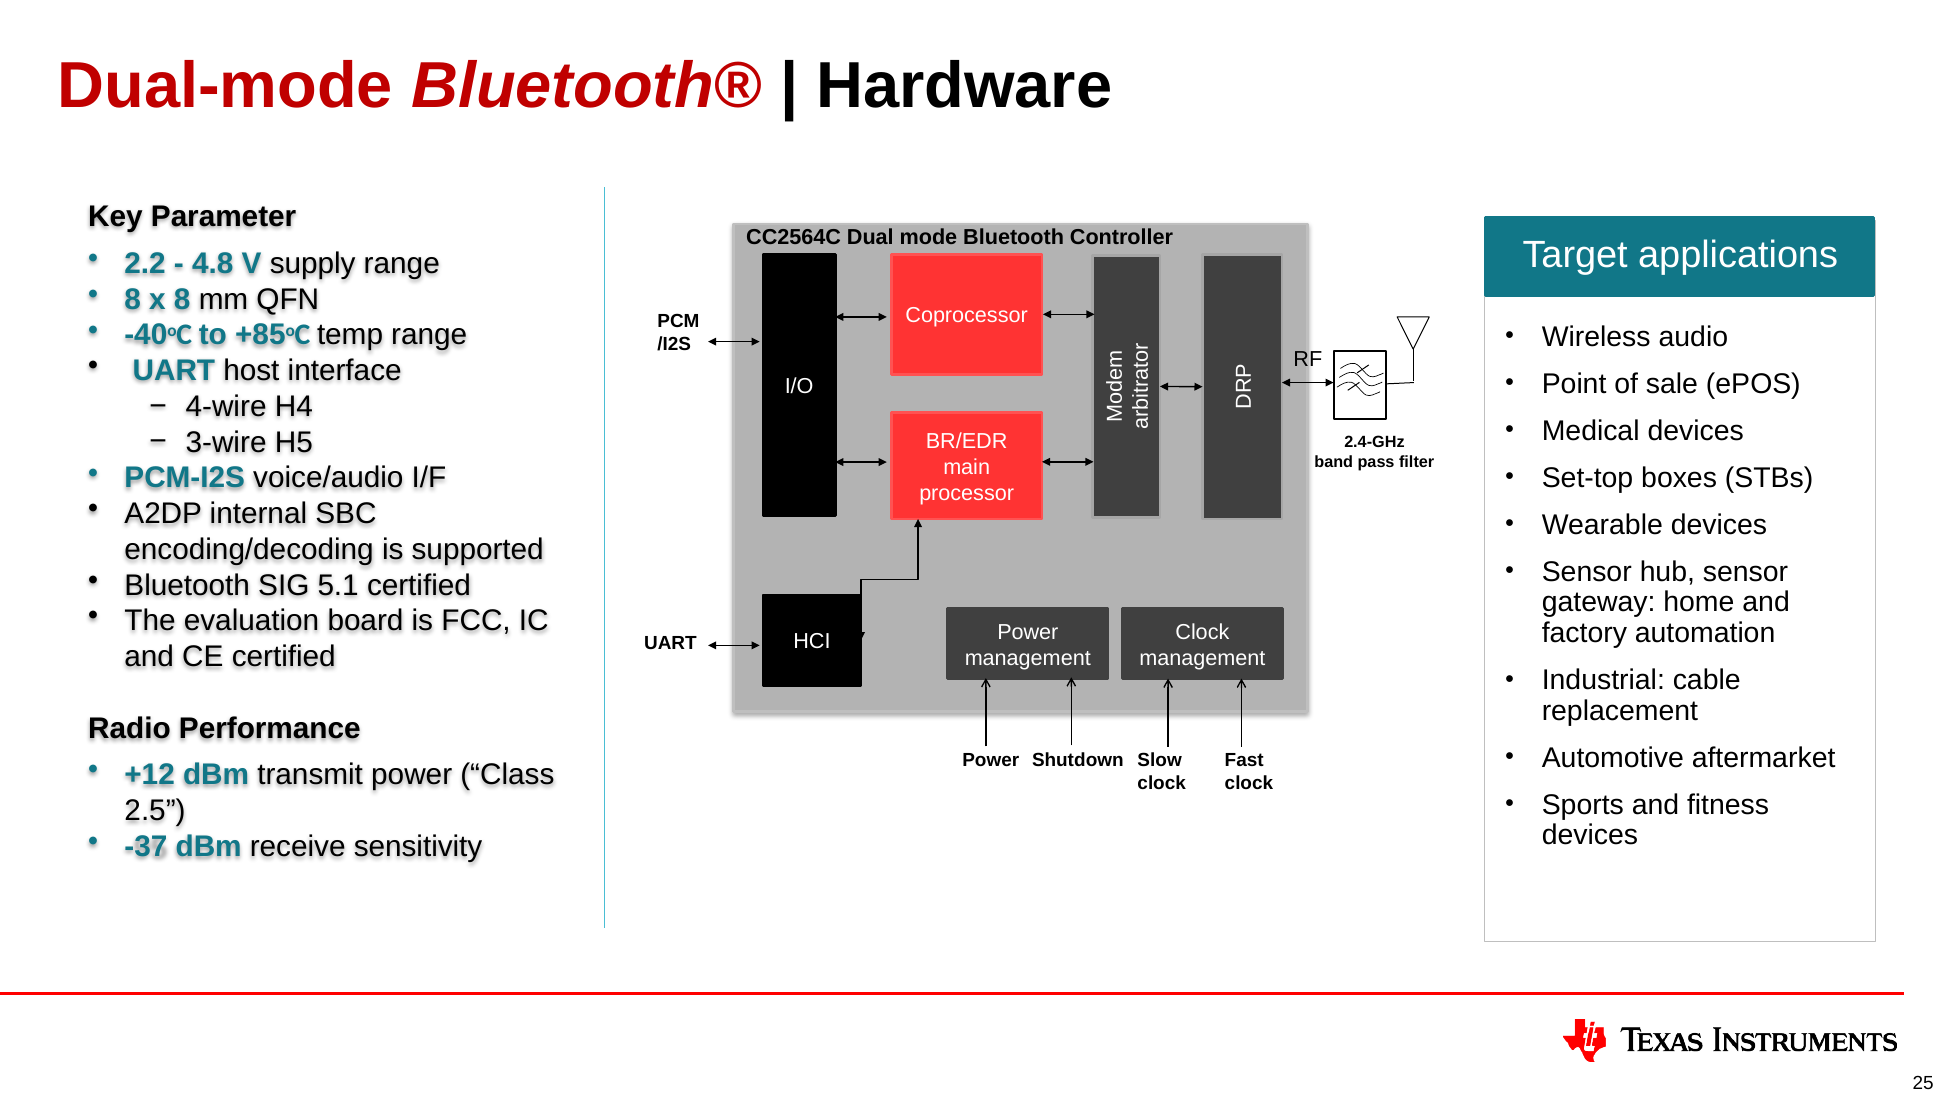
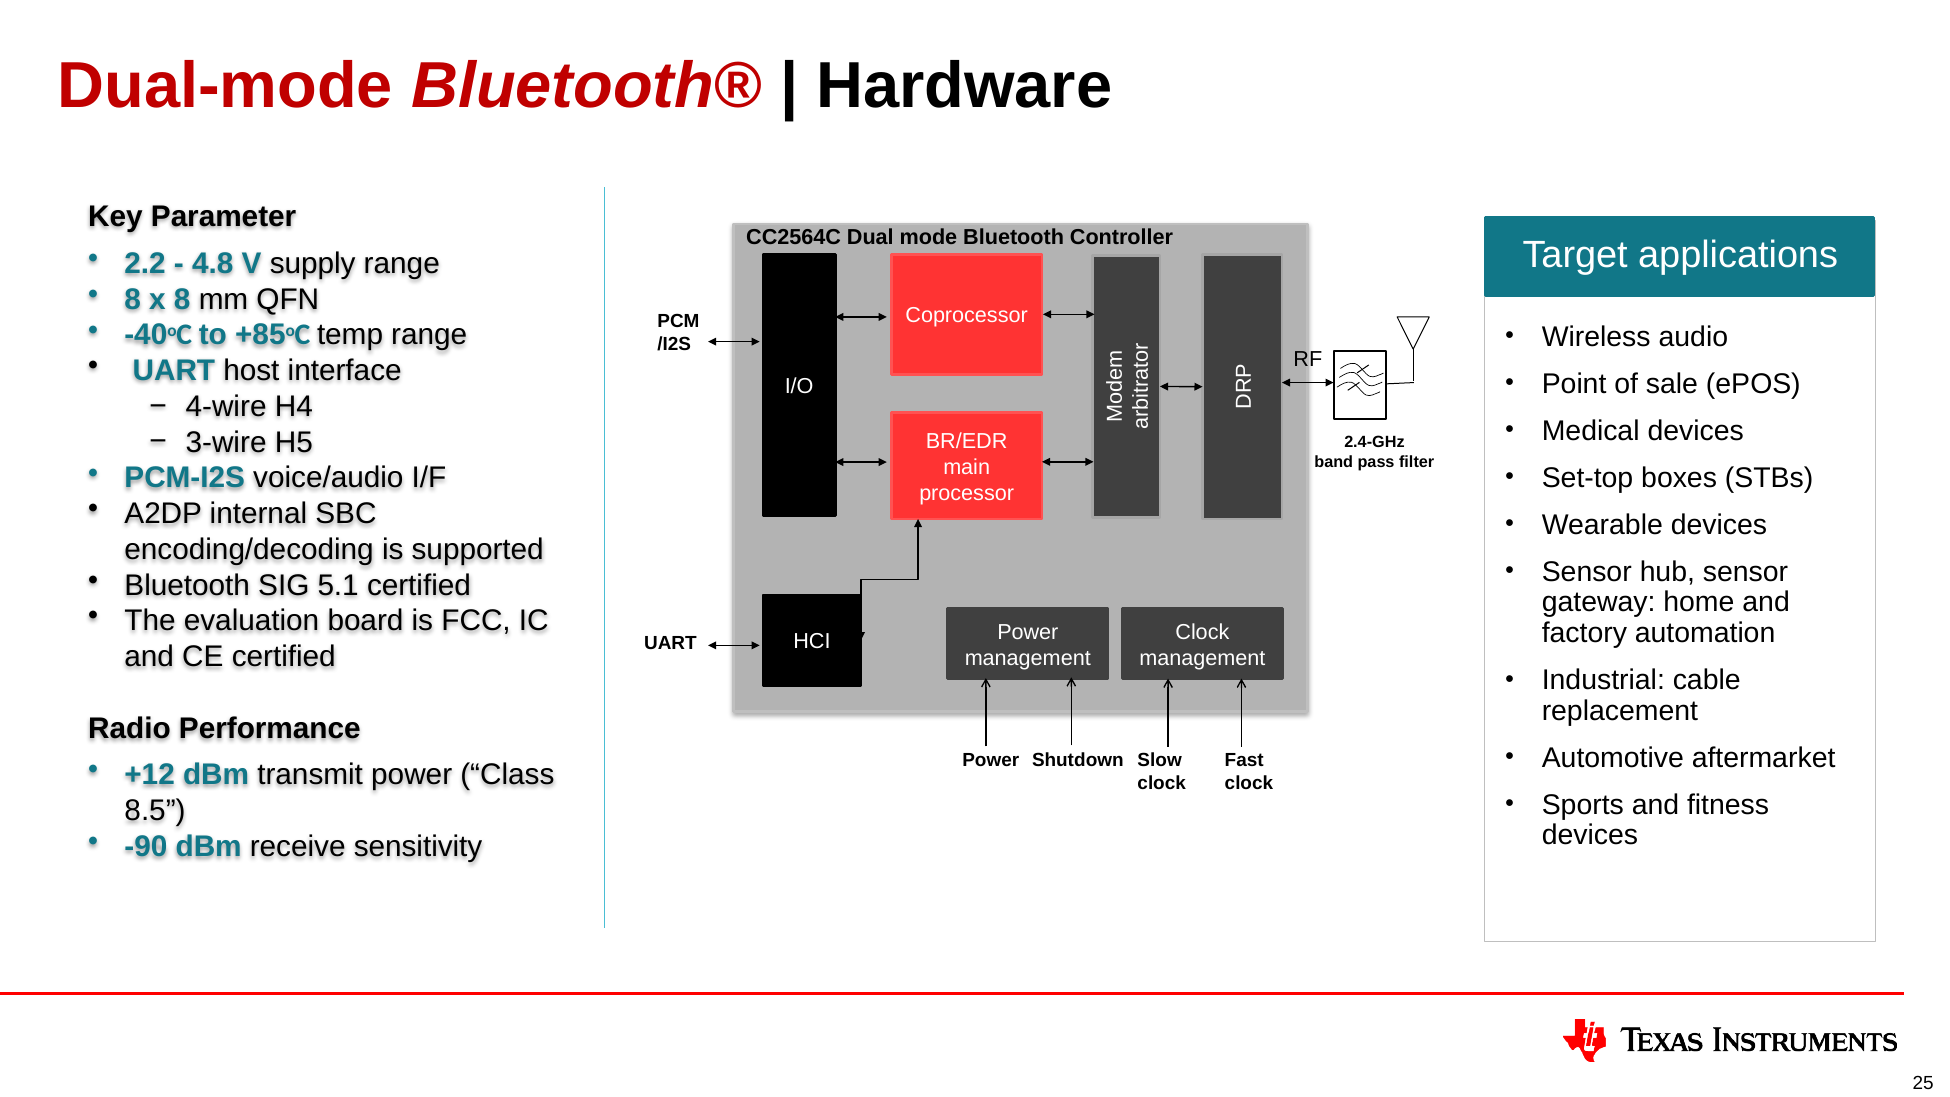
2.5: 2.5 -> 8.5
-37: -37 -> -90
